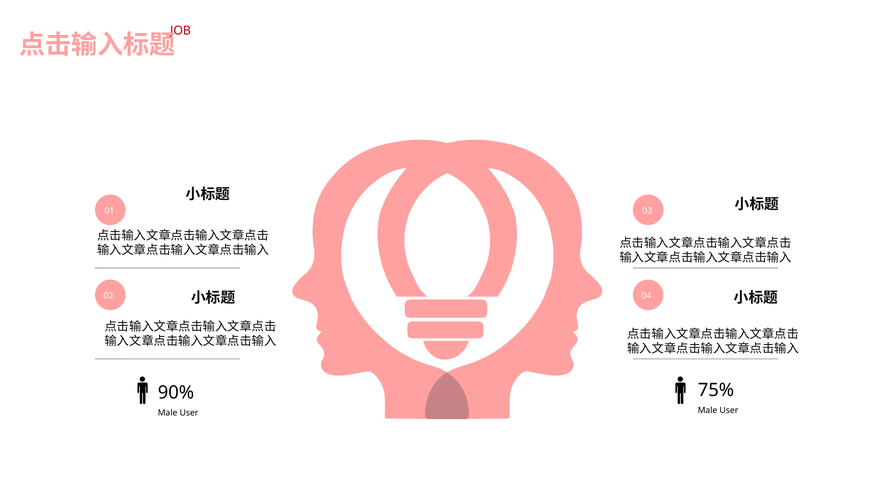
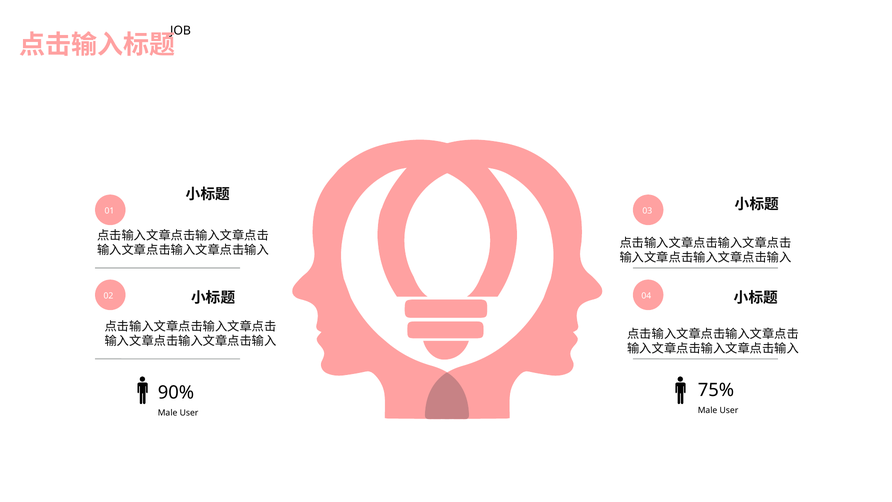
JOB colour: red -> black
